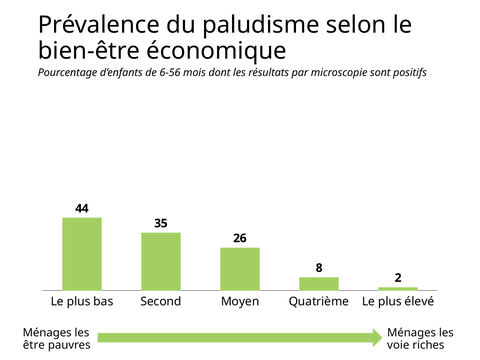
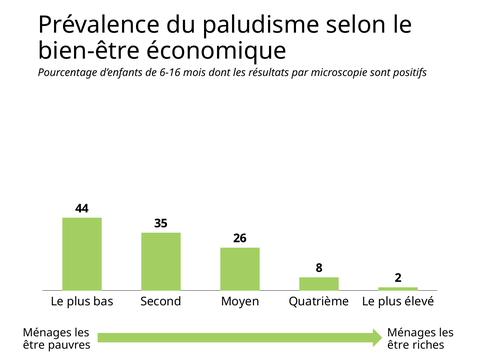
6-56: 6-56 -> 6-16
voie at (398, 345): voie -> être
